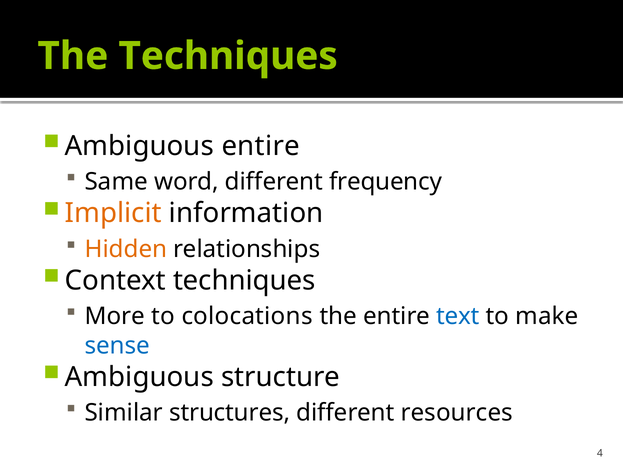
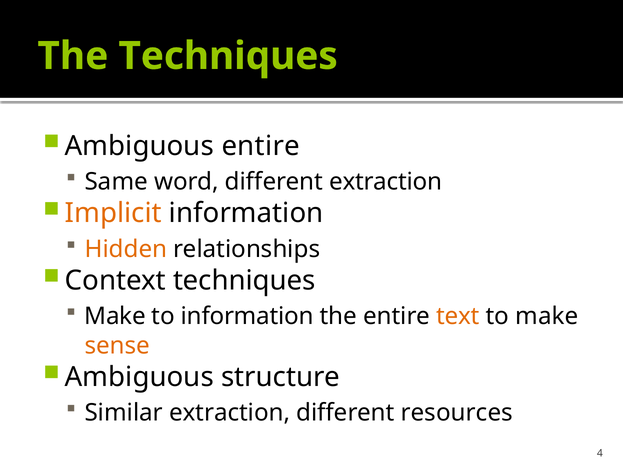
different frequency: frequency -> extraction
More at (115, 316): More -> Make
to colocations: colocations -> information
text colour: blue -> orange
sense colour: blue -> orange
Similar structures: structures -> extraction
